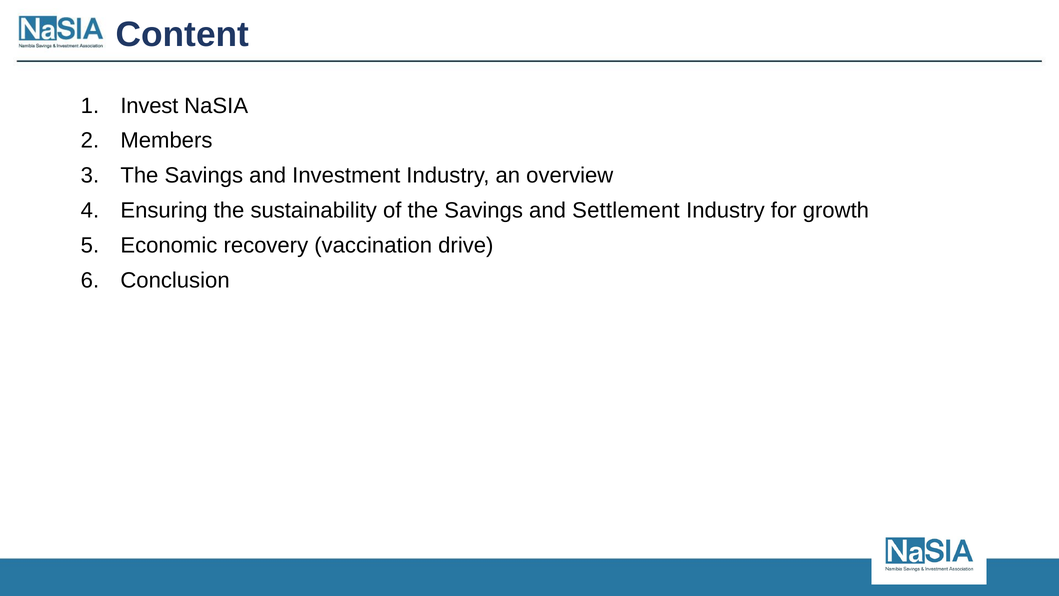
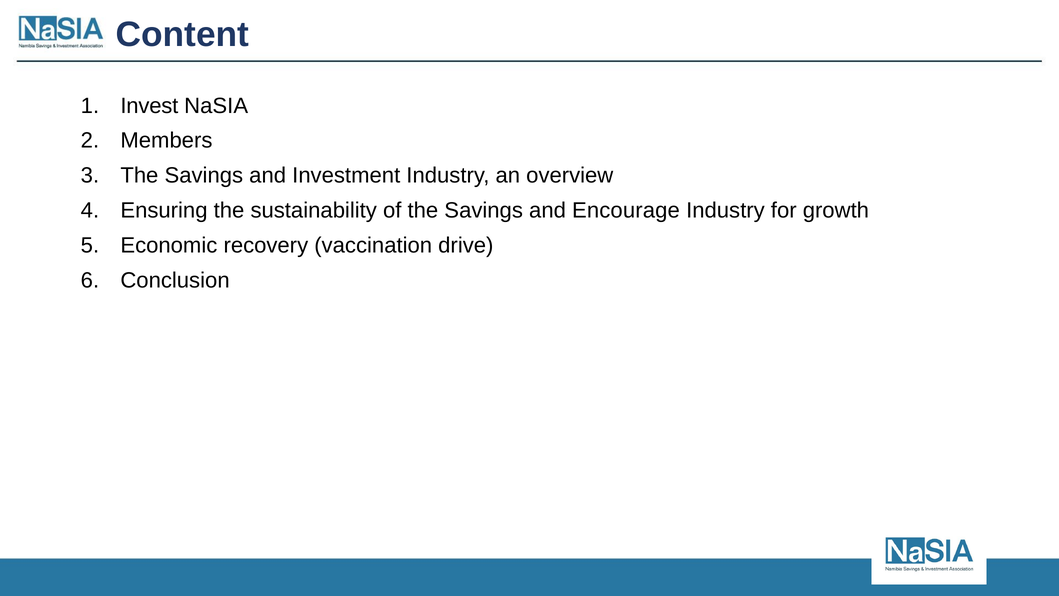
Settlement: Settlement -> Encourage
